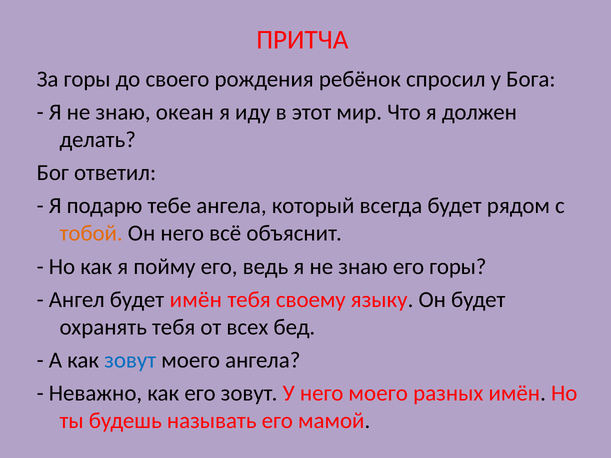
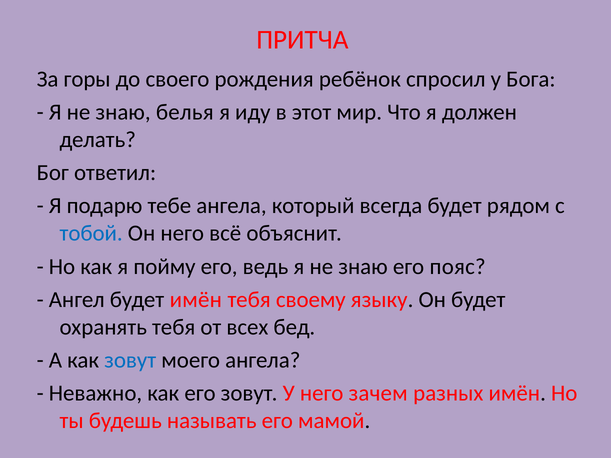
океан: океан -> белья
тобой colour: orange -> blue
его горы: горы -> пояс
него моего: моего -> зачем
